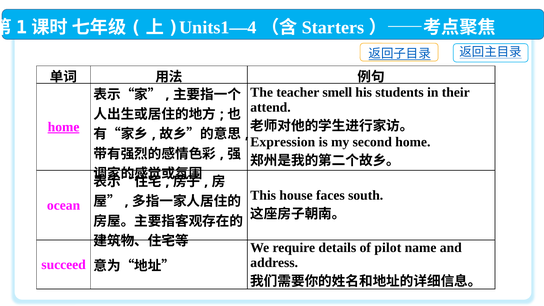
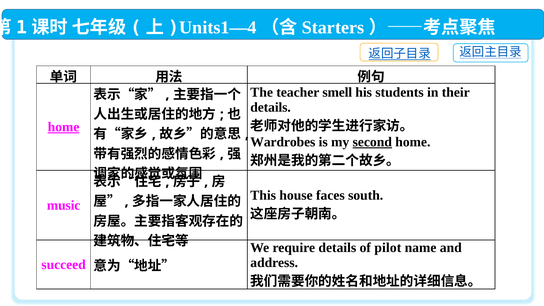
attend at (271, 107): attend -> details
Expression: Expression -> Wardrobes
second underline: none -> present
ocean: ocean -> music
